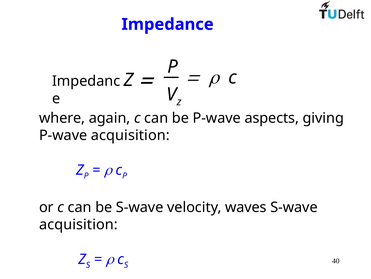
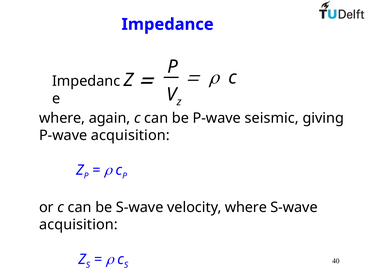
aspects: aspects -> seismic
velocity waves: waves -> where
